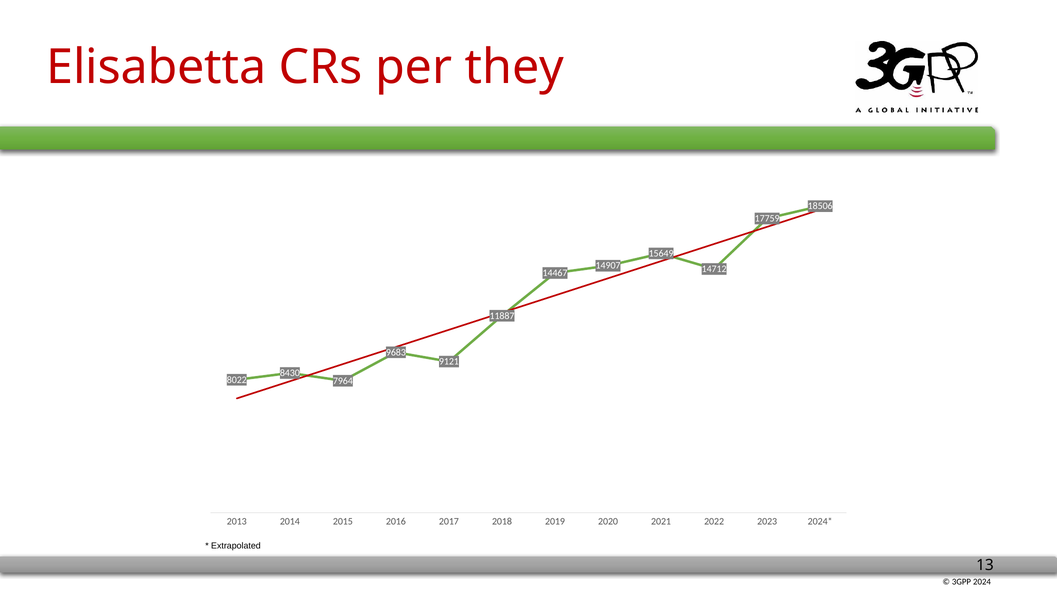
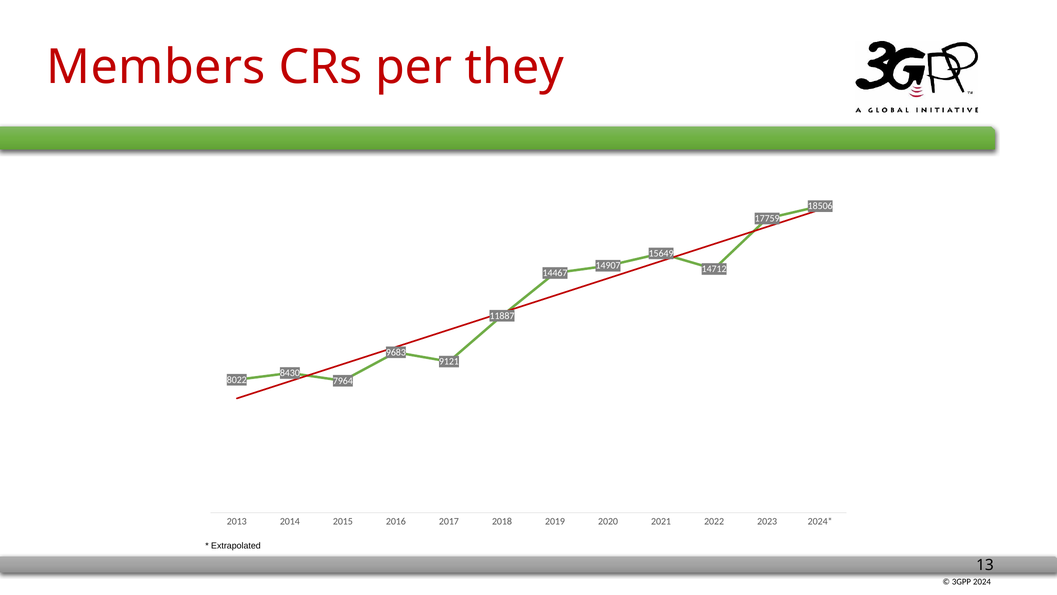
Elisabetta: Elisabetta -> Members
